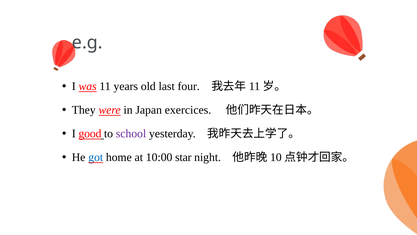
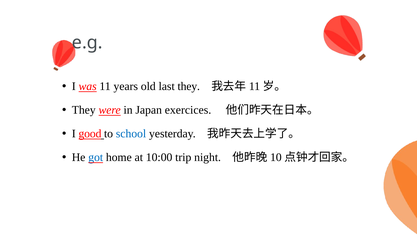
last four: four -> they
school colour: purple -> blue
star: star -> trip
